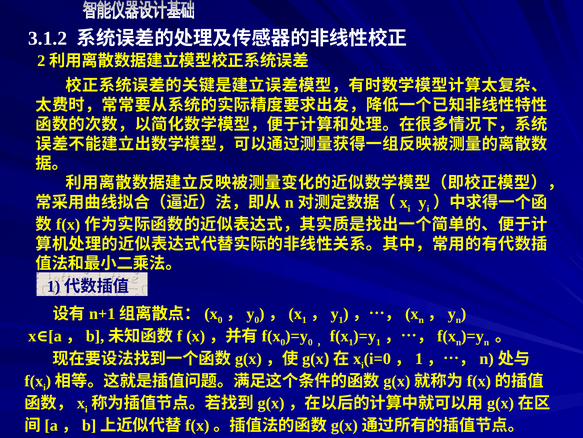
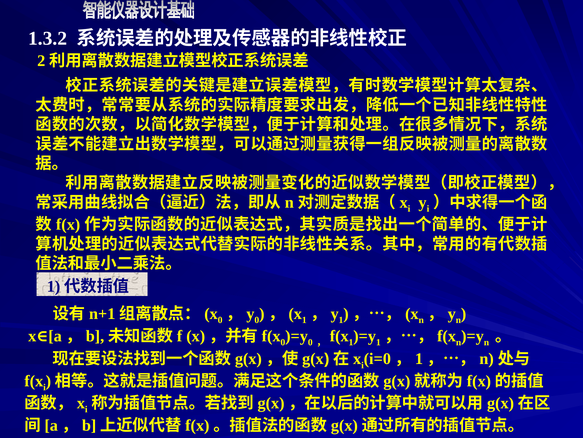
3.1.2: 3.1.2 -> 1.3.2
